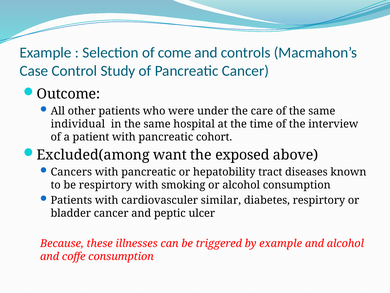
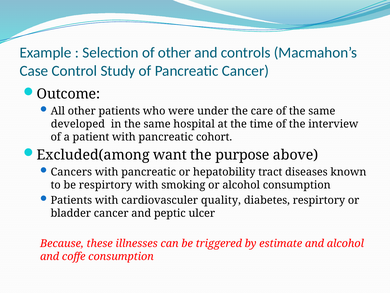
of come: come -> other
individual: individual -> developed
exposed: exposed -> purpose
similar: similar -> quality
by example: example -> estimate
